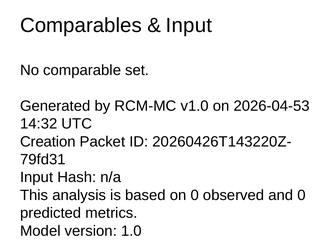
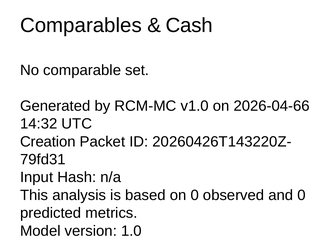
Input at (189, 25): Input -> Cash
2026-04-53: 2026-04-53 -> 2026-04-66
